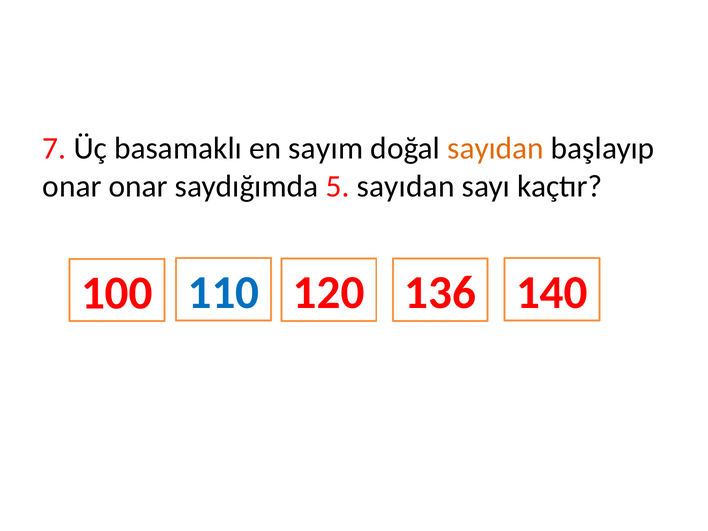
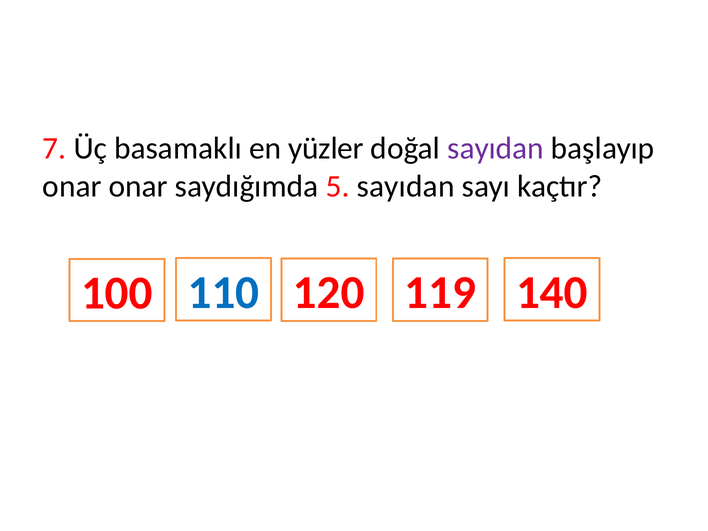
sayım: sayım -> yüzler
sayıdan at (496, 149) colour: orange -> purple
136: 136 -> 119
